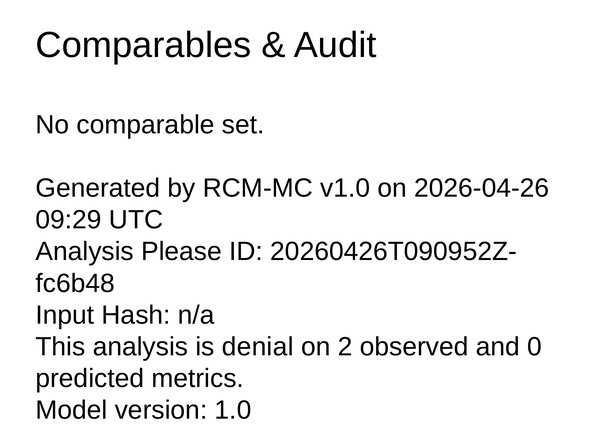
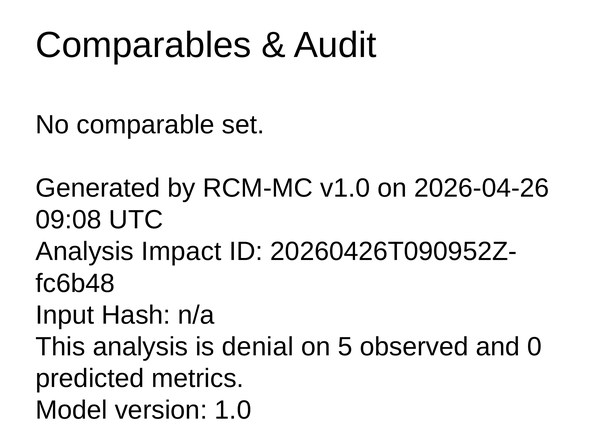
09:29: 09:29 -> 09:08
Please: Please -> Impact
2: 2 -> 5
